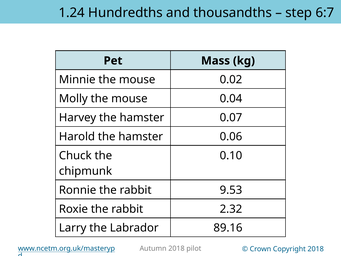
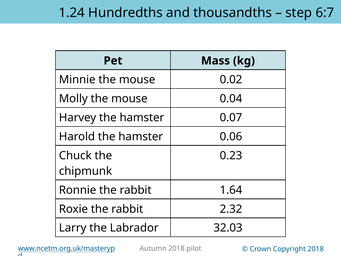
0.10: 0.10 -> 0.23
9.53: 9.53 -> 1.64
89.16: 89.16 -> 32.03
